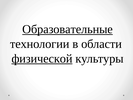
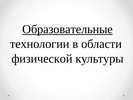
физической underline: present -> none
